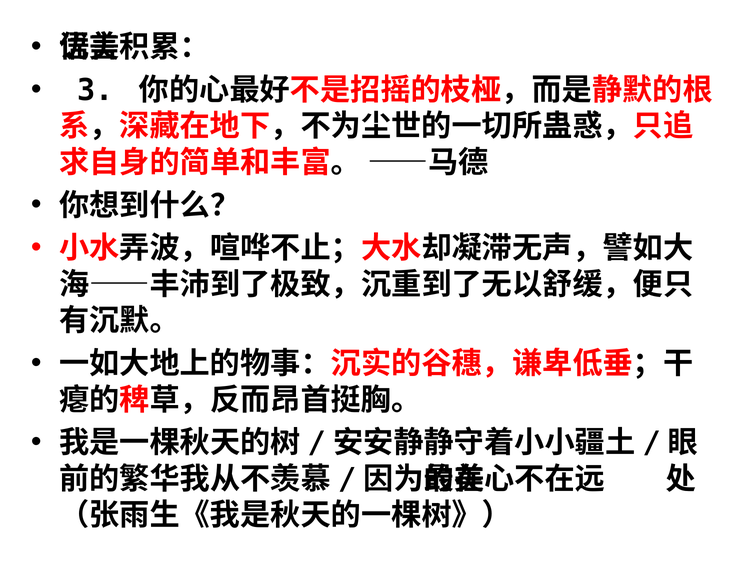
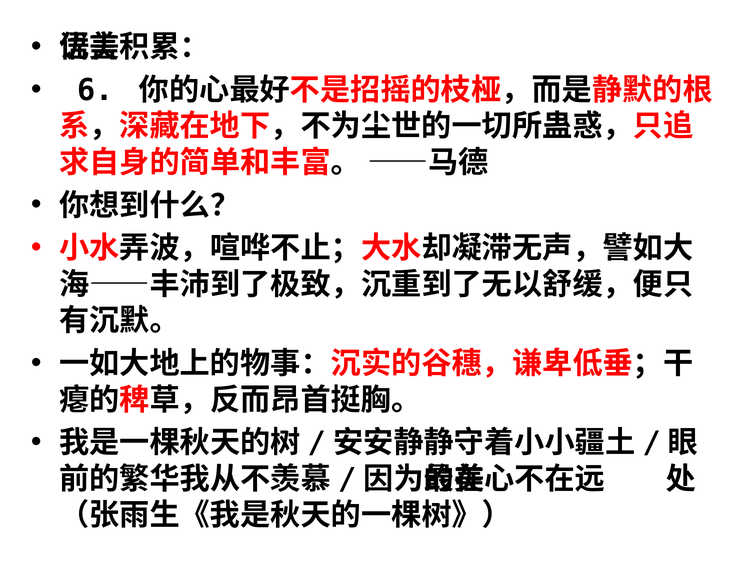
3: 3 -> 6
